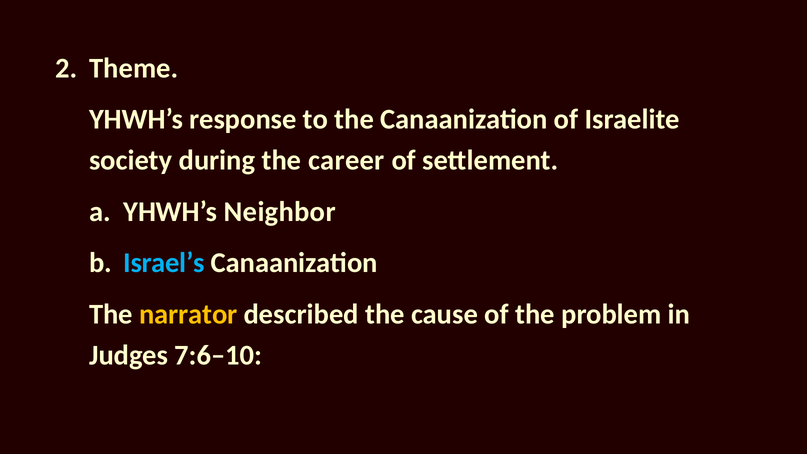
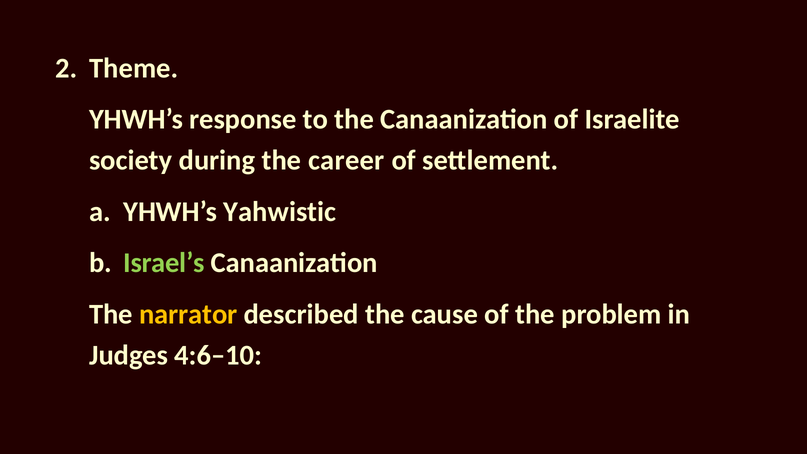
Neighbor: Neighbor -> Yahwistic
Israel’s colour: light blue -> light green
7:6–10: 7:6–10 -> 4:6–10
